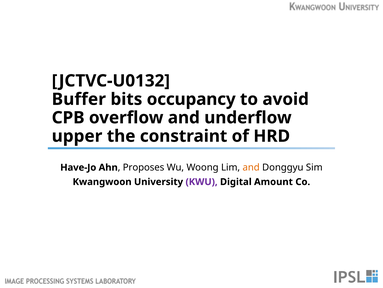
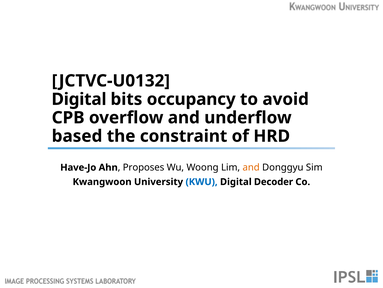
Buffer at (79, 99): Buffer -> Digital
upper: upper -> based
KWU colour: purple -> blue
Amount: Amount -> Decoder
